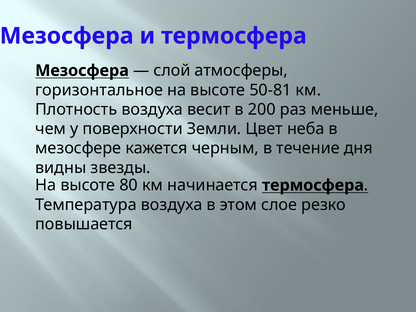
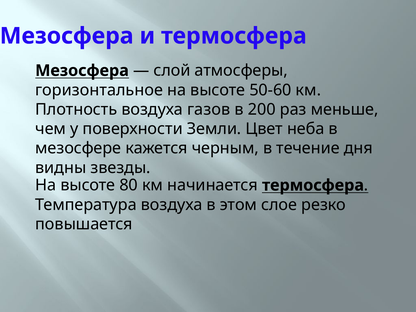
50-81: 50-81 -> 50-60
весит: весит -> газов
